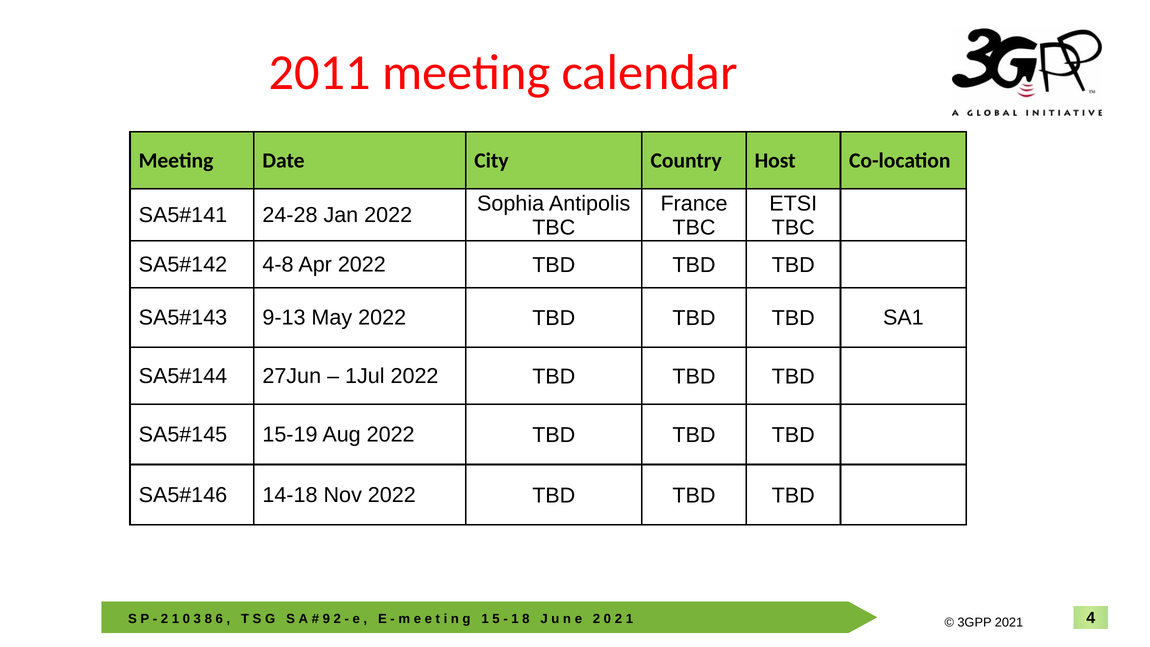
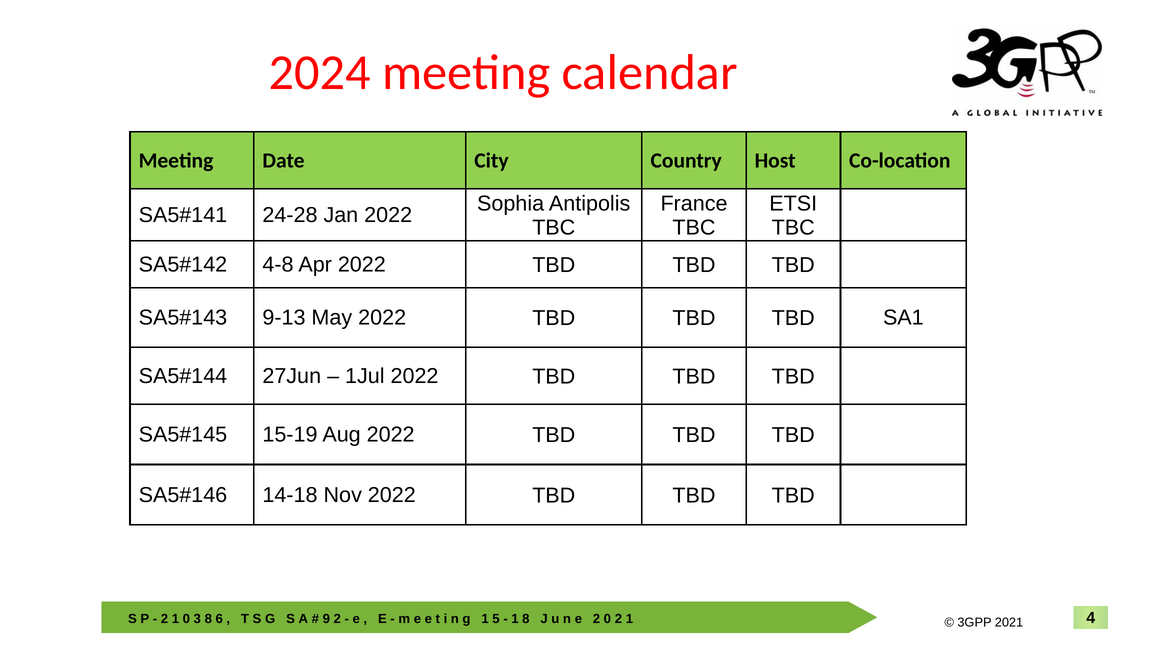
2011: 2011 -> 2024
